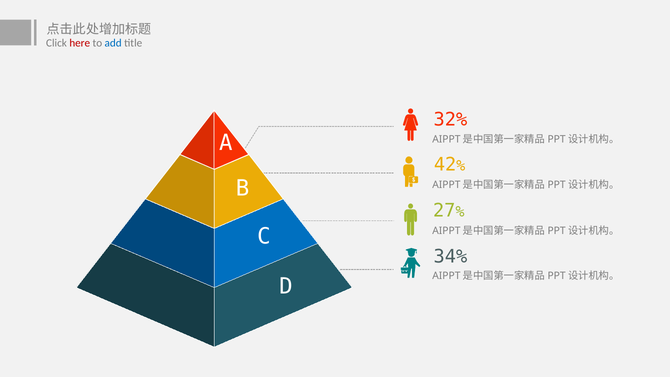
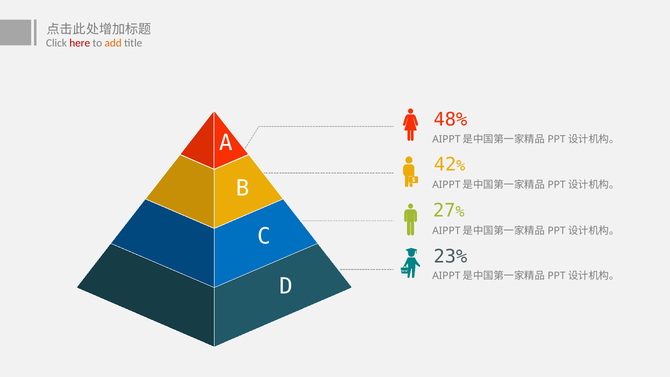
add colour: blue -> orange
32%: 32% -> 48%
34%: 34% -> 23%
